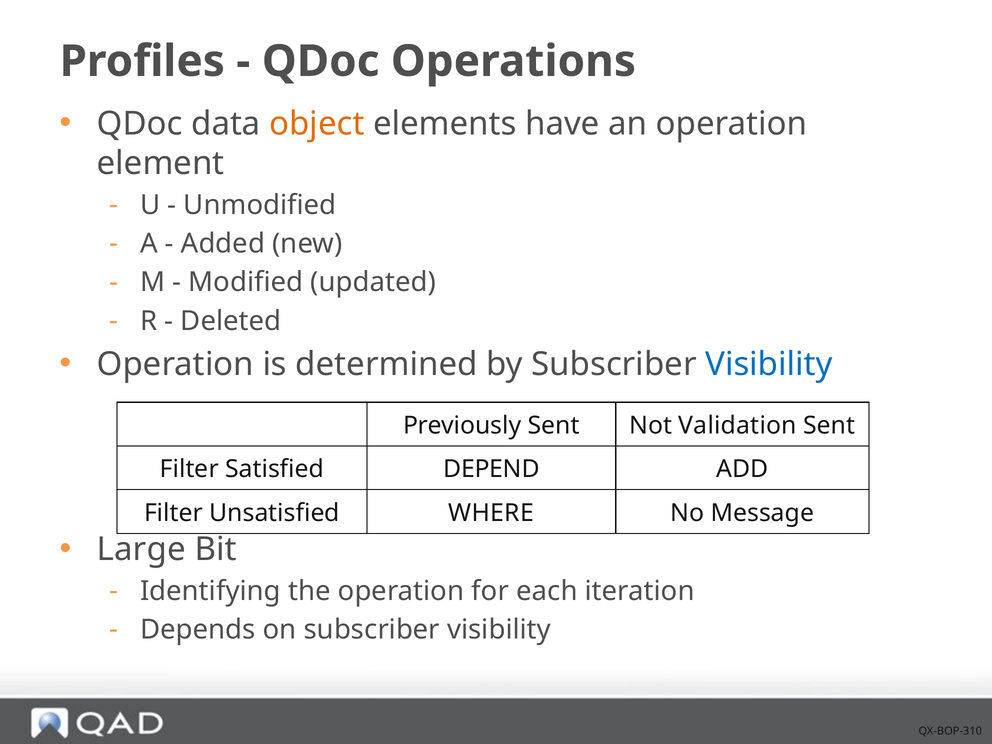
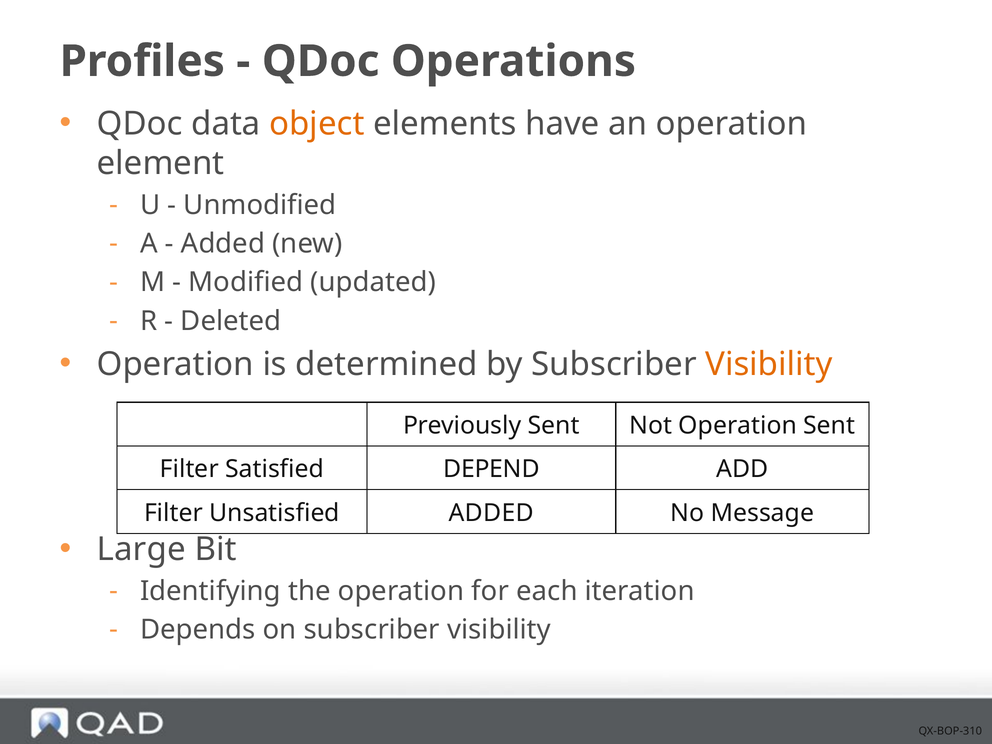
Visibility at (769, 364) colour: blue -> orange
Not Validation: Validation -> Operation
Unsatisfied WHERE: WHERE -> ADDED
